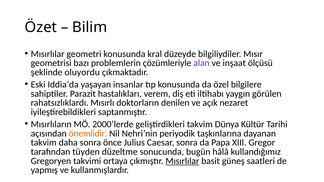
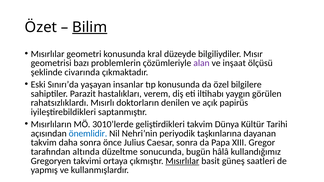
Bilim underline: none -> present
oluyordu: oluyordu -> civarında
Iddia’da: Iddia’da -> Sınırı’da
nezaret: nezaret -> papirüs
2000’lerde: 2000’lerde -> 3010’lerde
önemlidir colour: orange -> blue
tüyden: tüyden -> altında
